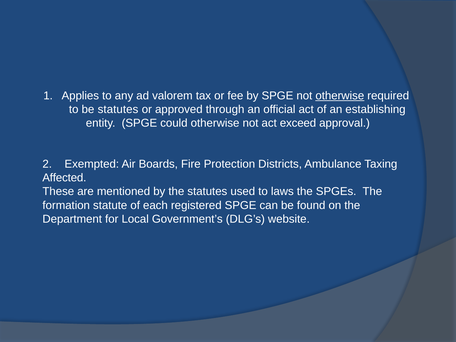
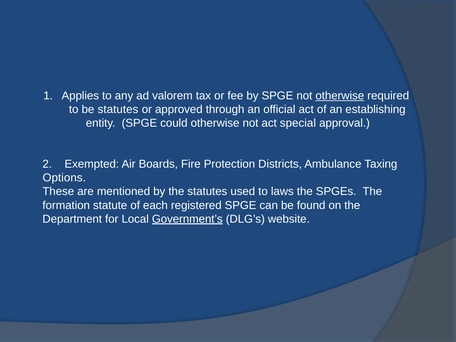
exceed: exceed -> special
Affected: Affected -> Options
Government’s underline: none -> present
